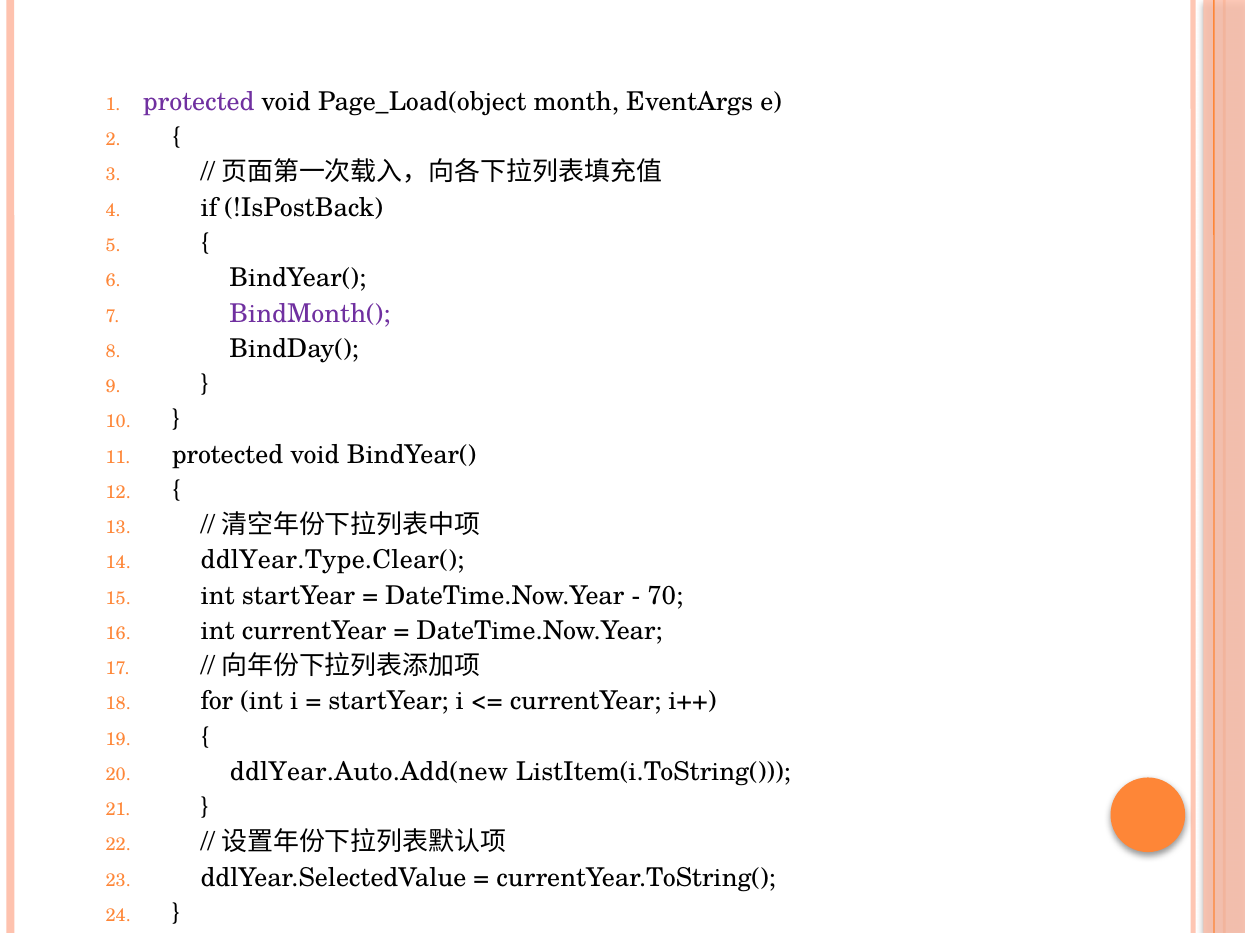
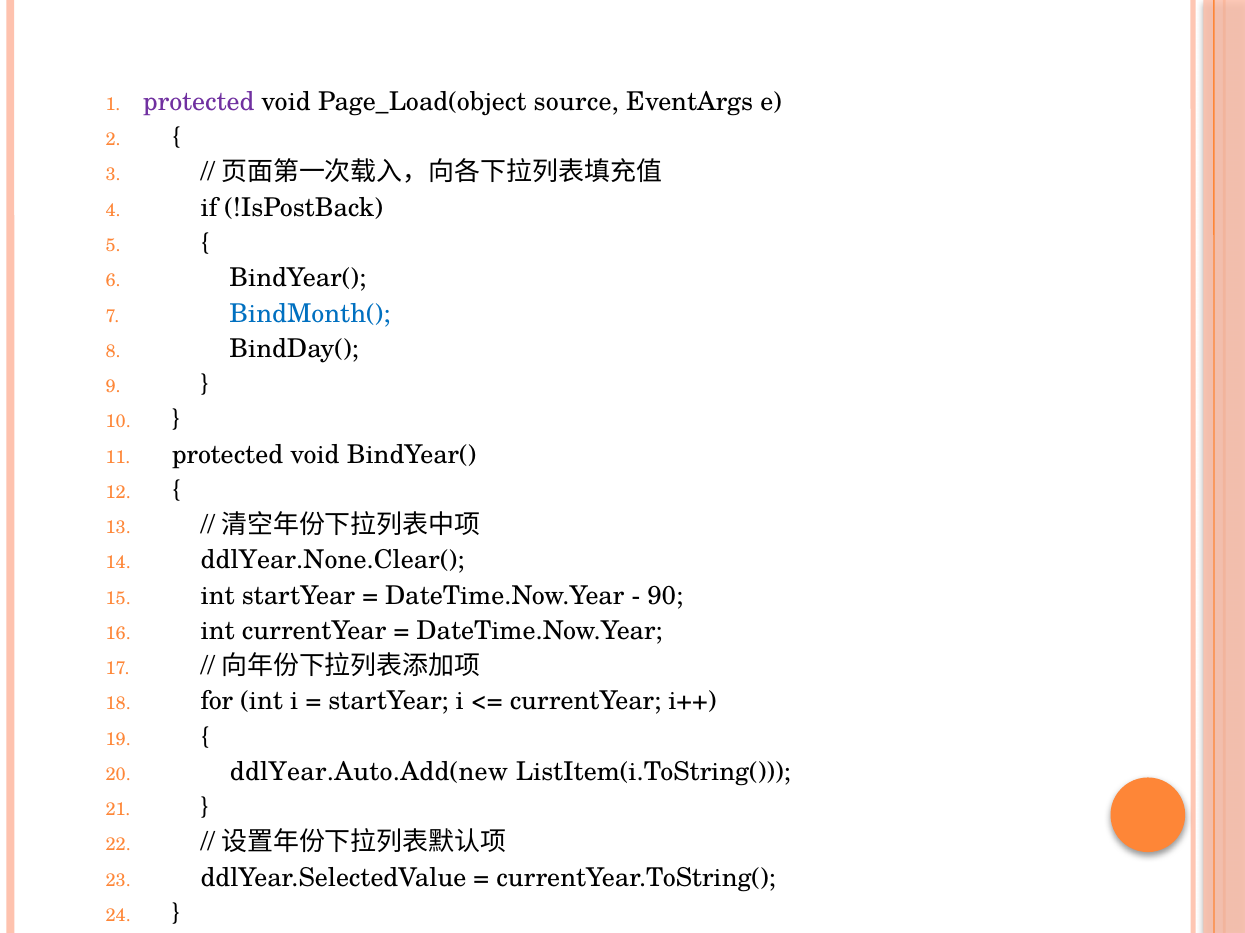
month: month -> source
BindMonth( colour: purple -> blue
ddlYear.Type.Clear(: ddlYear.Type.Clear( -> ddlYear.None.Clear(
70: 70 -> 90
